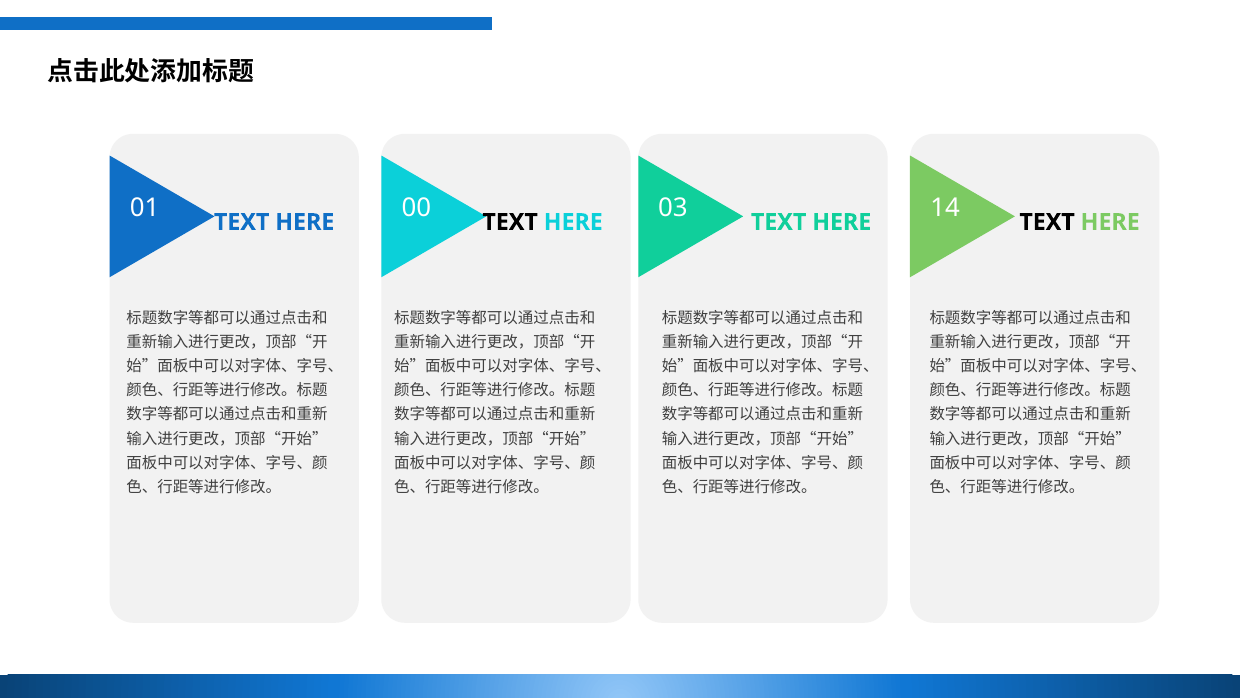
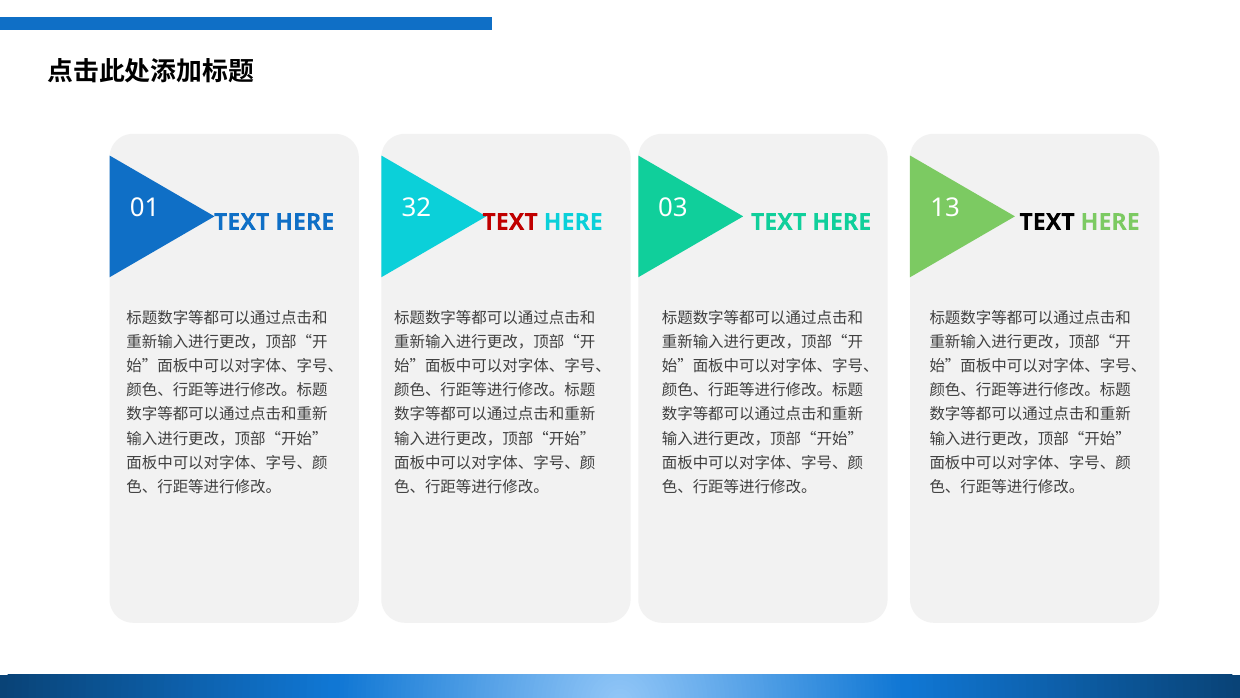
00: 00 -> 32
14: 14 -> 13
TEXT at (510, 222) colour: black -> red
